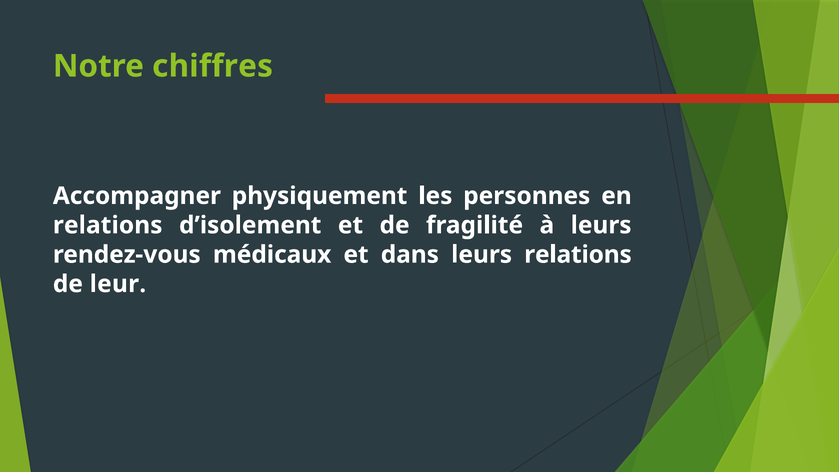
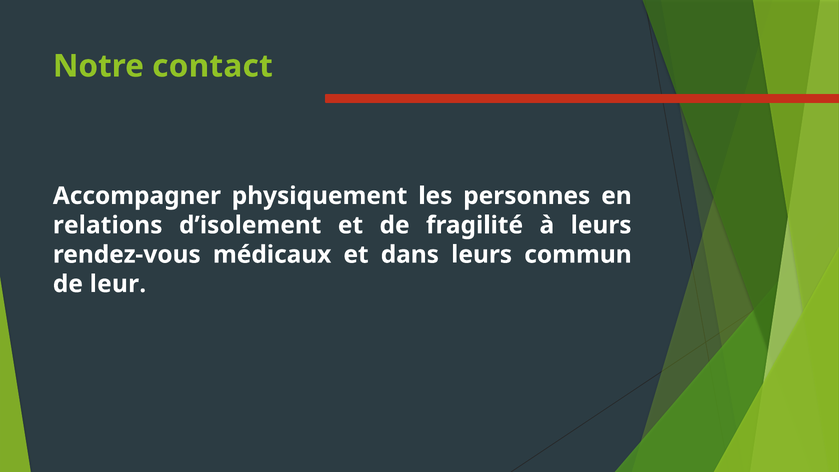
chiffres: chiffres -> contact
leurs relations: relations -> commun
